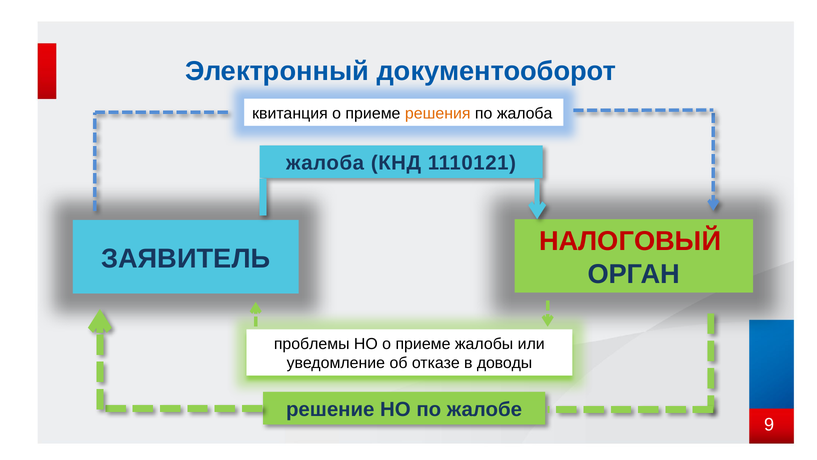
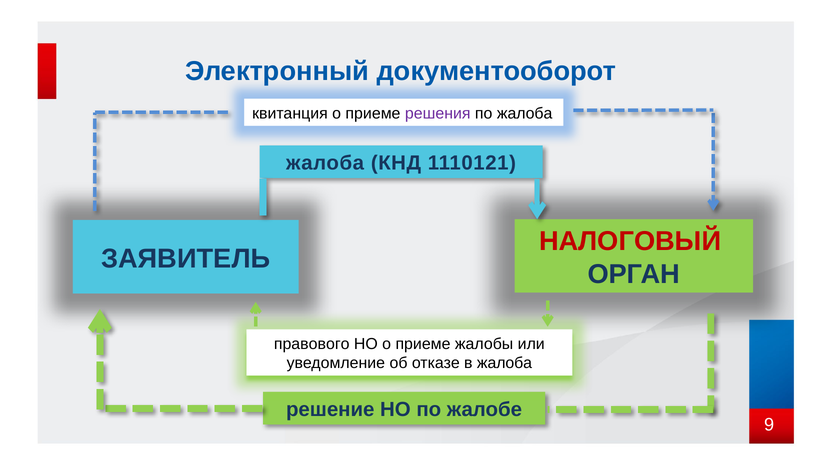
решения colour: orange -> purple
проблемы: проблемы -> правового
в доводы: доводы -> жалоба
